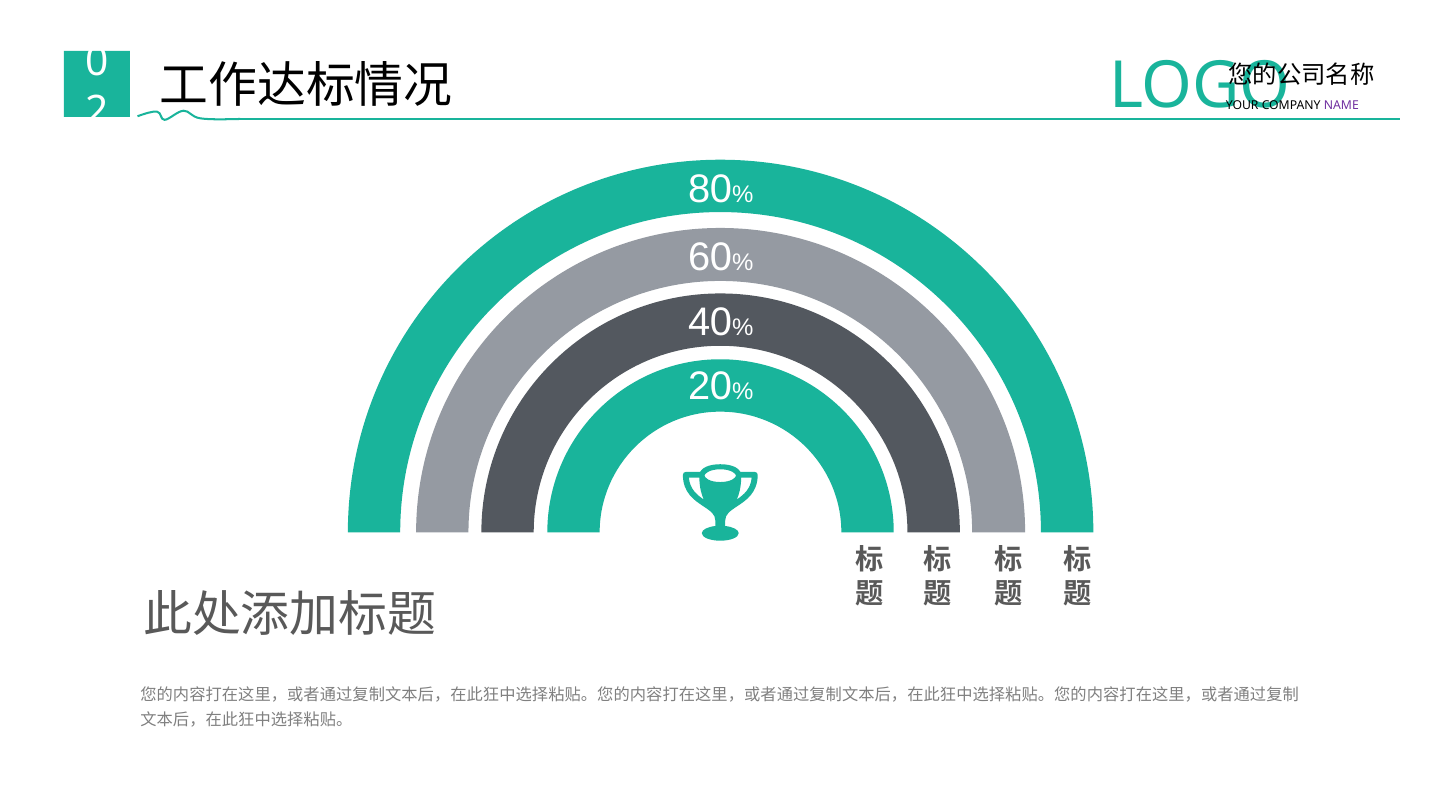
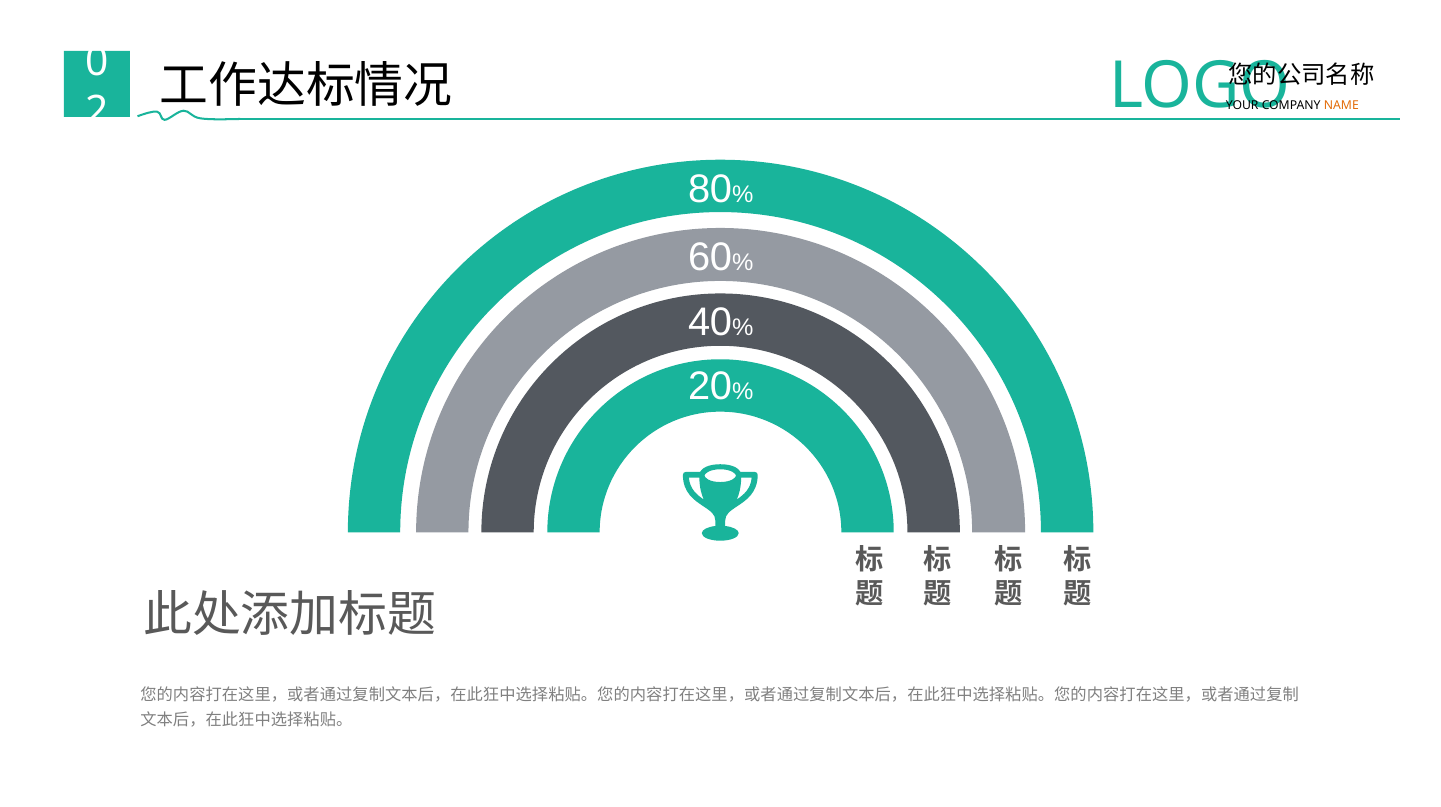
NAME colour: purple -> orange
